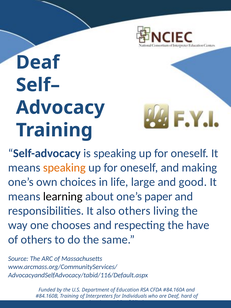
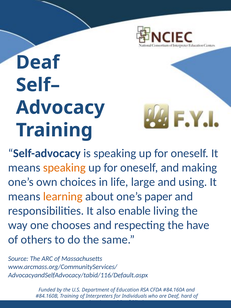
good: good -> using
learning colour: black -> orange
also others: others -> enable
